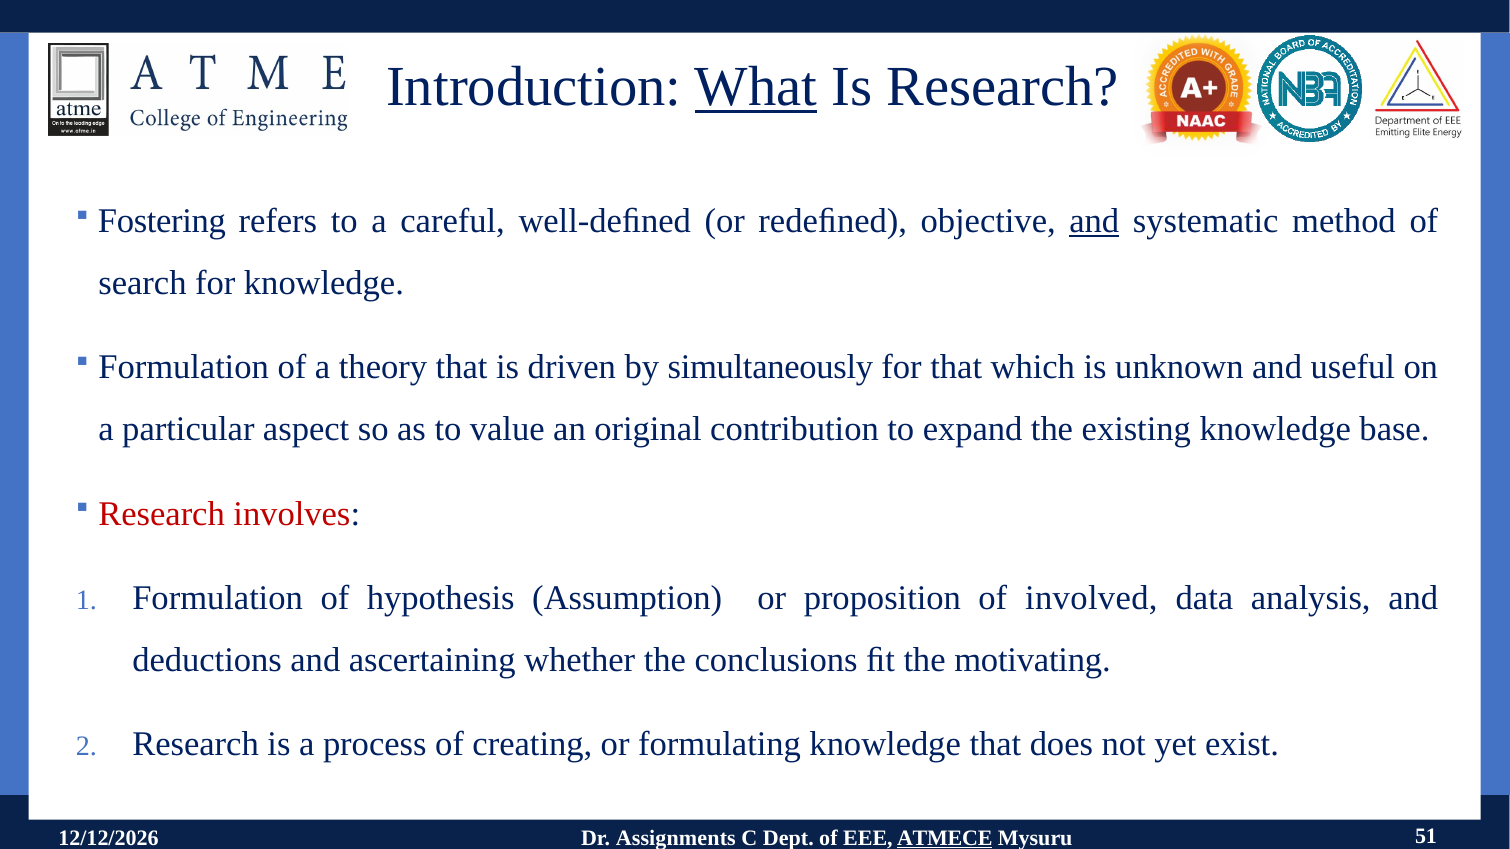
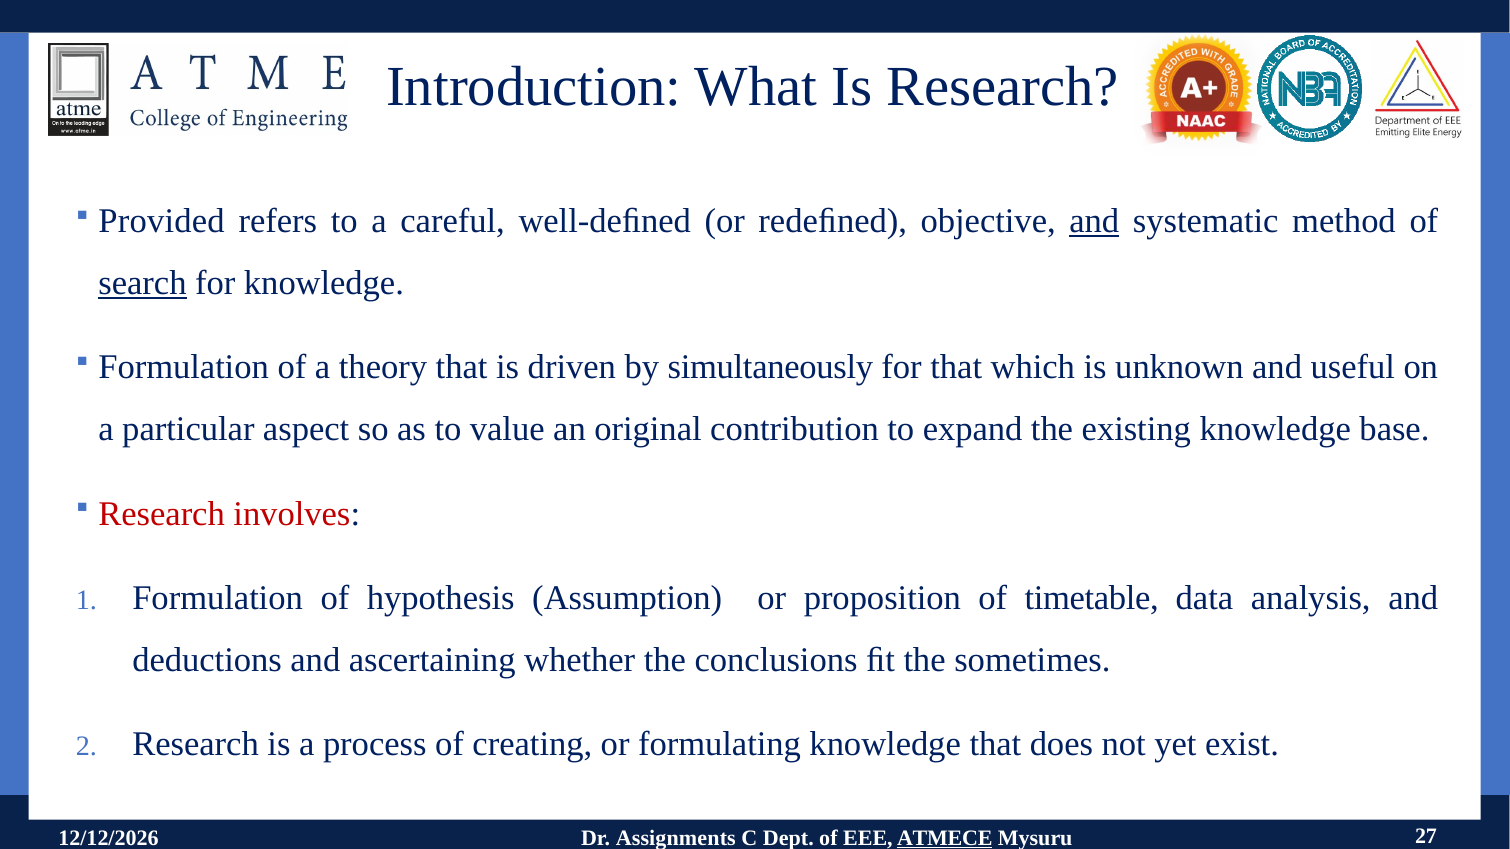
What underline: present -> none
Fostering: Fostering -> Provided
search underline: none -> present
involved: involved -> timetable
motivating: motivating -> sometimes
51: 51 -> 27
